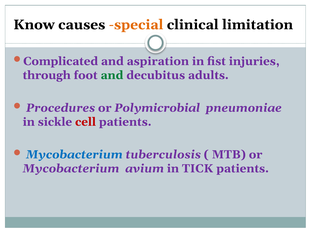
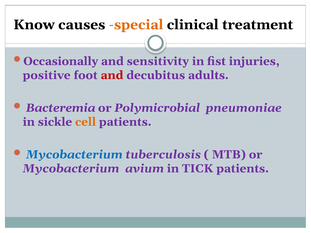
limitation: limitation -> treatment
Complicated: Complicated -> Occasionally
aspiration: aspiration -> sensitivity
through: through -> positive
and at (112, 75) colour: green -> red
Procedures: Procedures -> Bacteremia
cell colour: red -> orange
